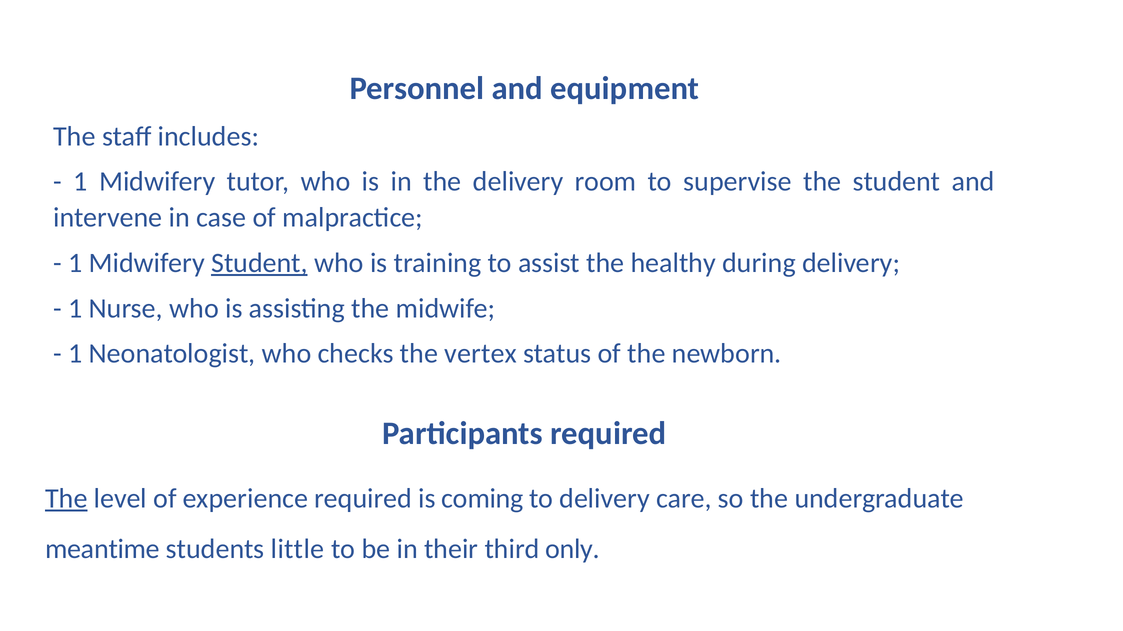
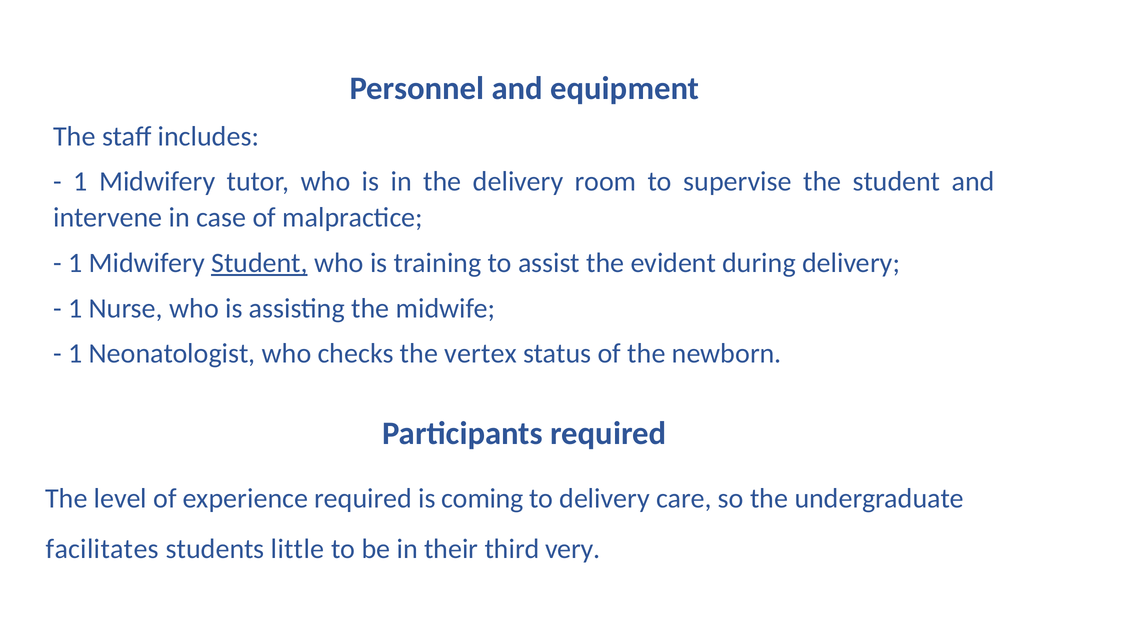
healthy: healthy -> evident
The at (66, 499) underline: present -> none
meantime: meantime -> facilitates
only: only -> very
